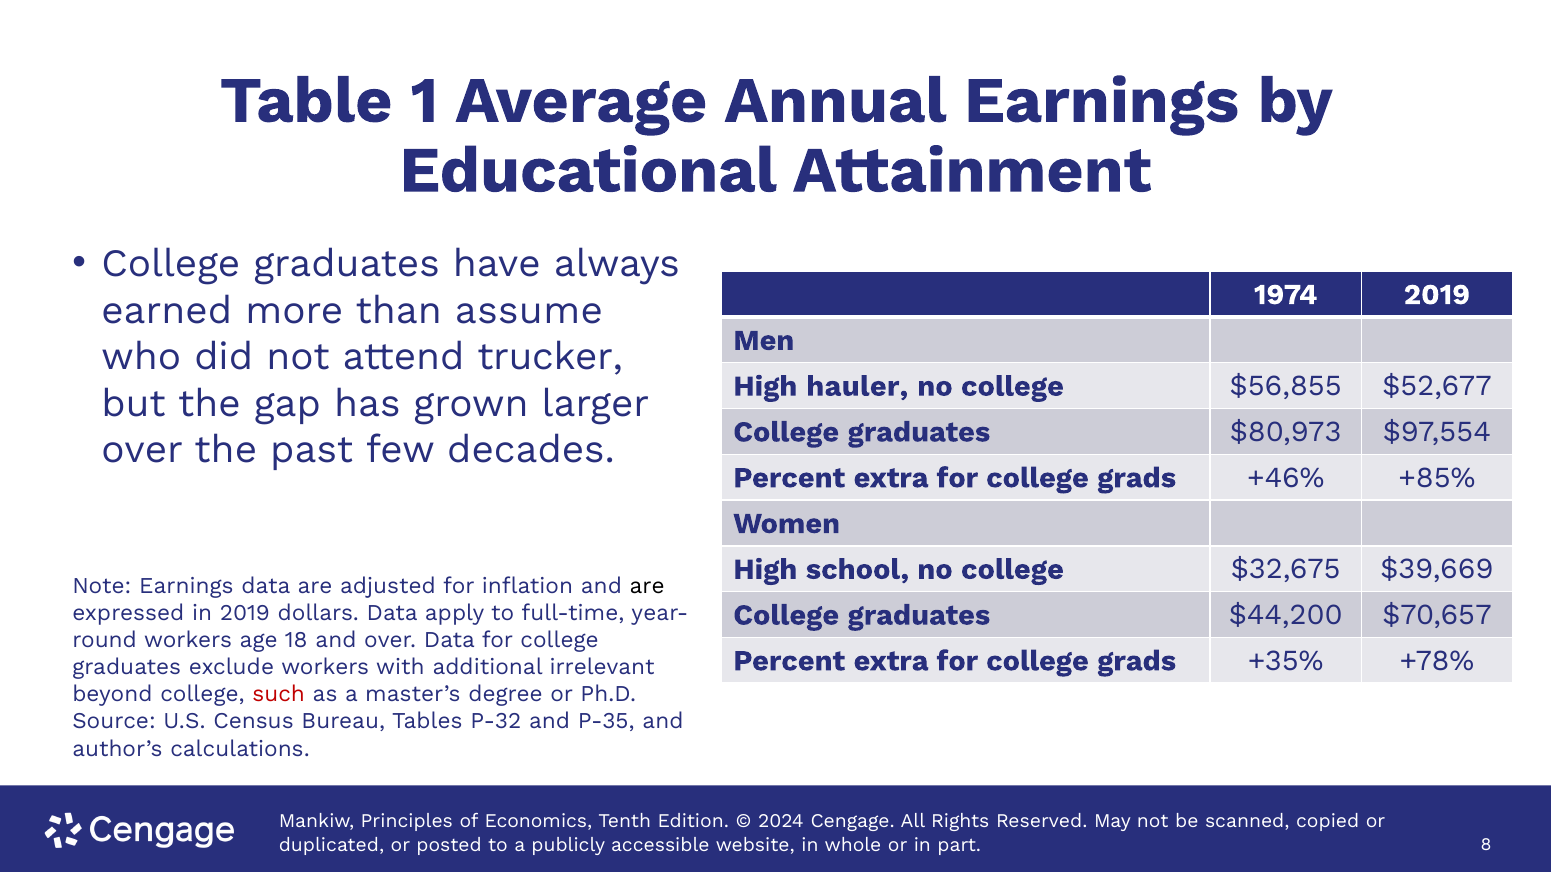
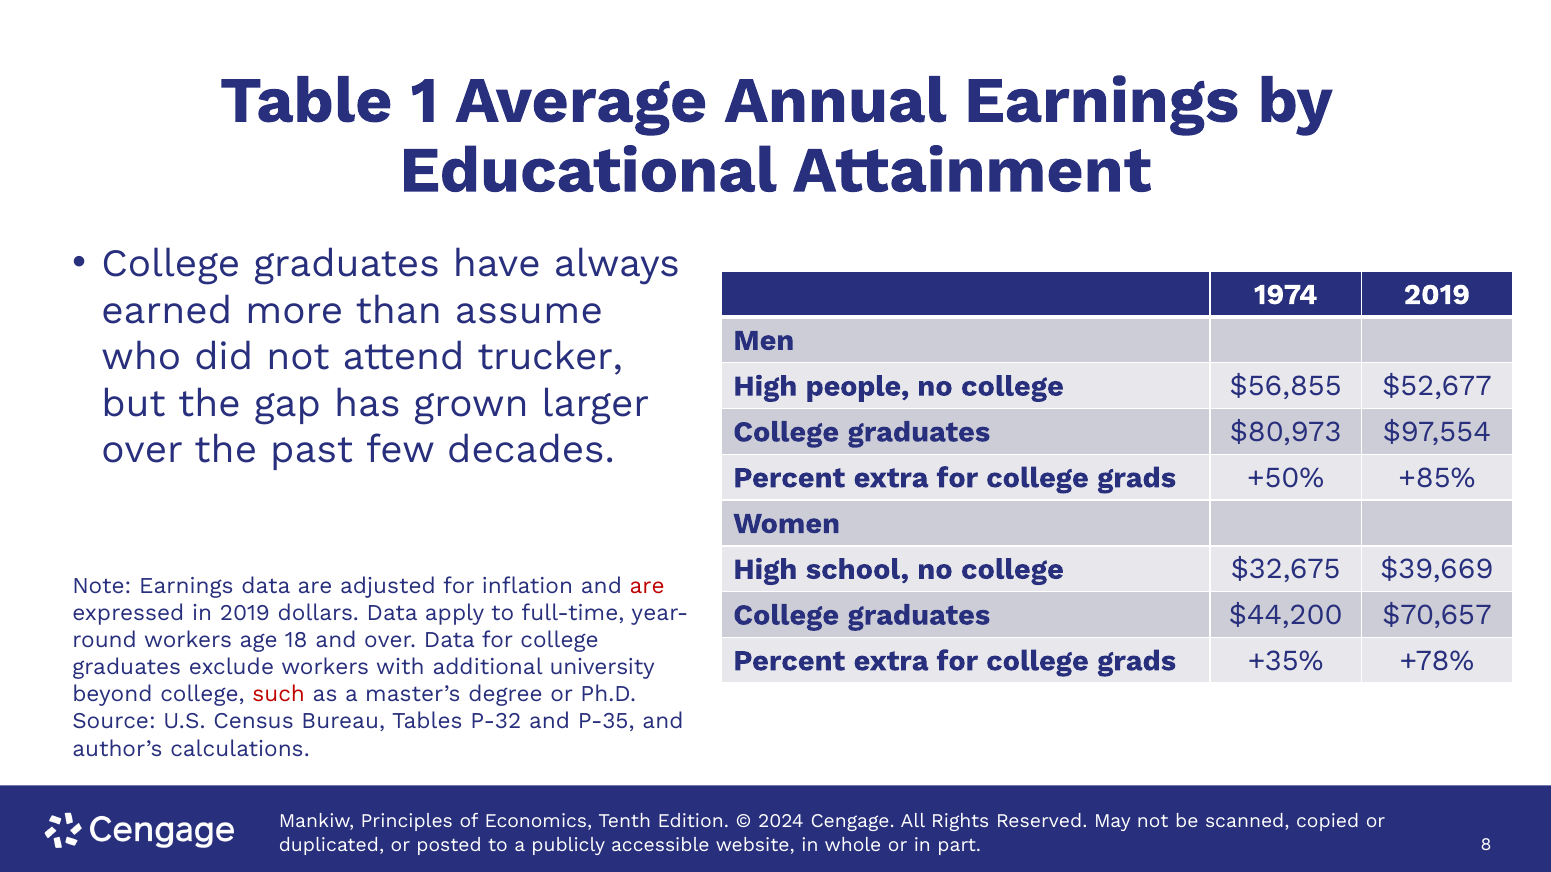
hauler: hauler -> people
+46%: +46% -> +50%
are at (647, 586) colour: black -> red
irrelevant: irrelevant -> university
